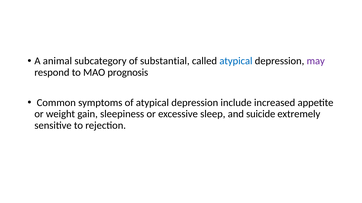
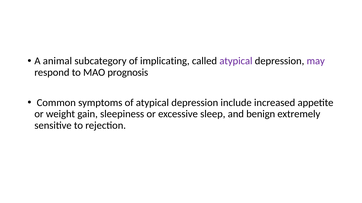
substantial: substantial -> implicating
atypical at (236, 61) colour: blue -> purple
suicide: suicide -> benign
